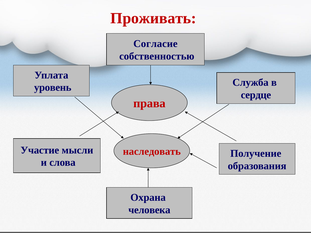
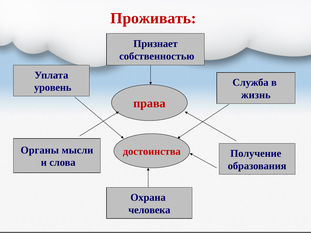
Согласие: Согласие -> Признает
сердце: сердце -> жизнь
Участие: Участие -> Органы
наследовать: наследовать -> достоинства
